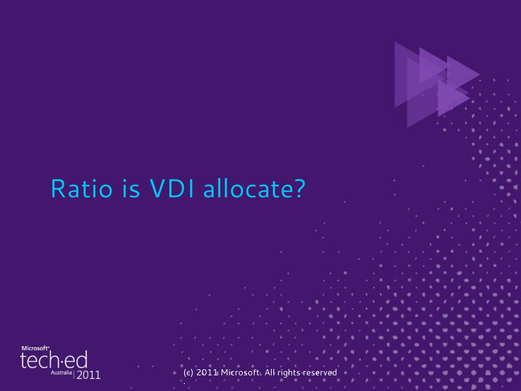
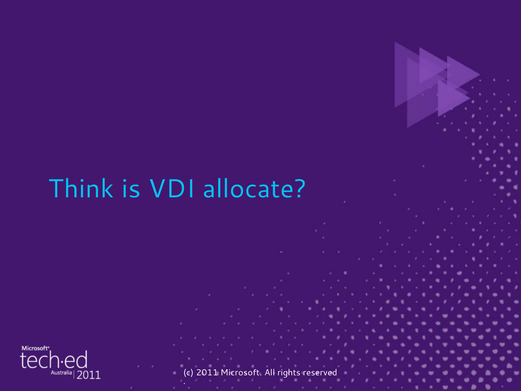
Ratio: Ratio -> Think
